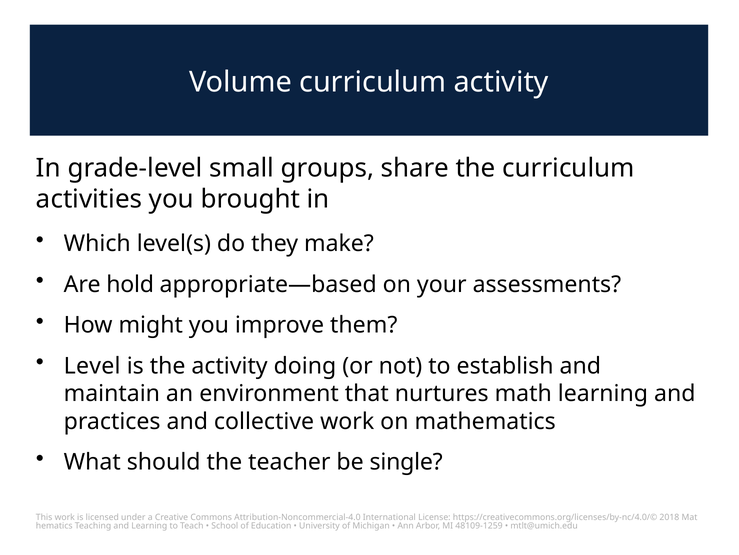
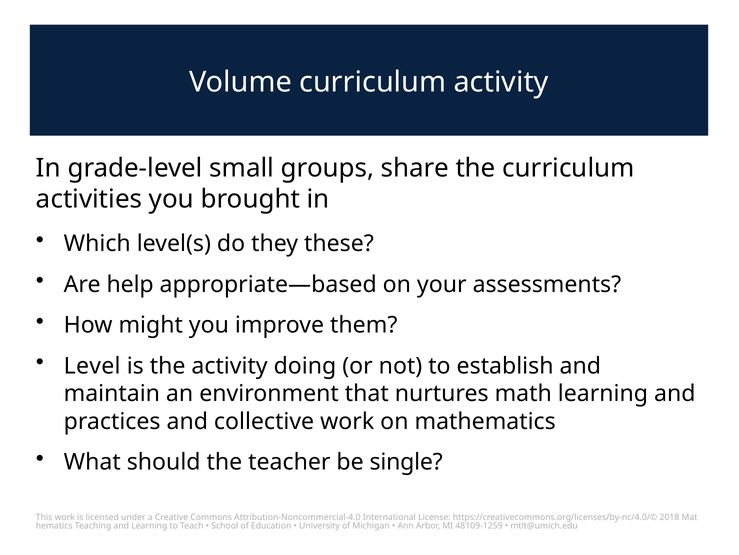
make: make -> these
hold: hold -> help
